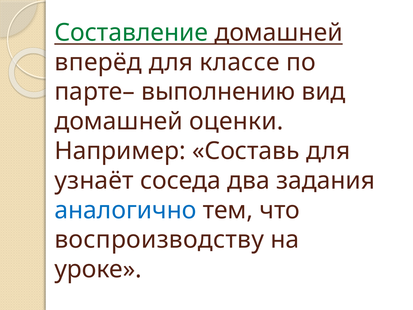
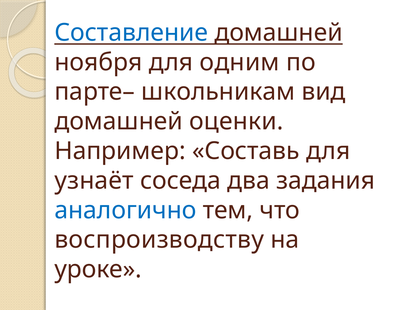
Составление colour: green -> blue
вперёд: вперёд -> ноября
классе: классе -> одним
выполнению: выполнению -> школьникам
